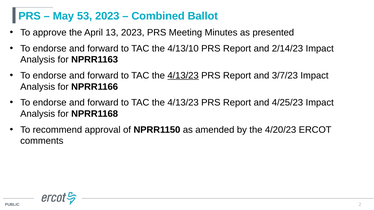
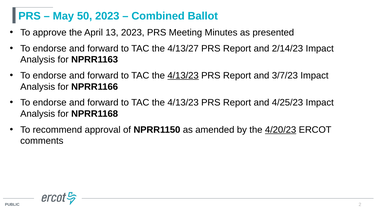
53: 53 -> 50
4/13/10: 4/13/10 -> 4/13/27
4/20/23 underline: none -> present
